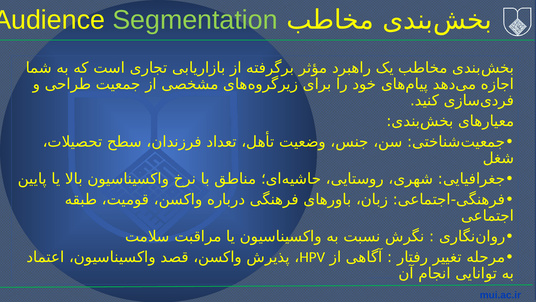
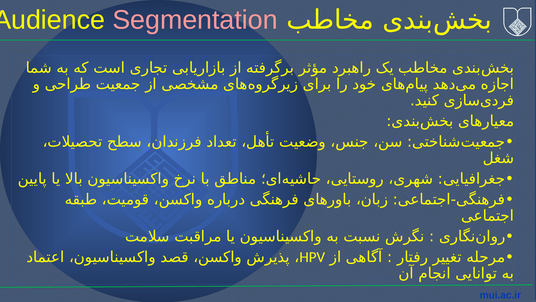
Segmentation colour: light green -> pink
